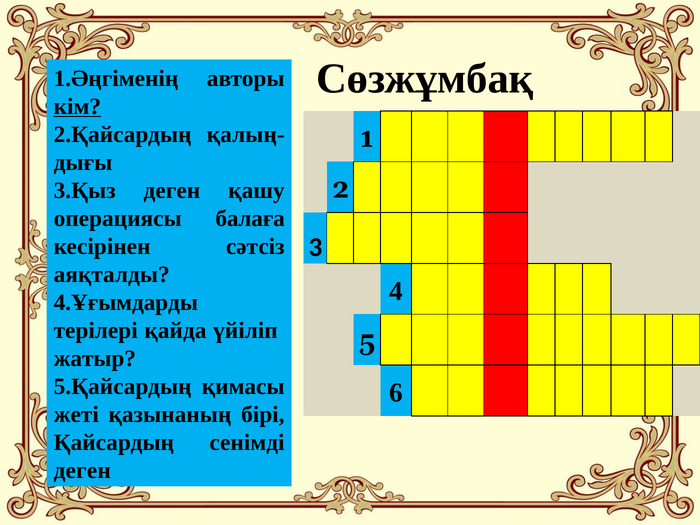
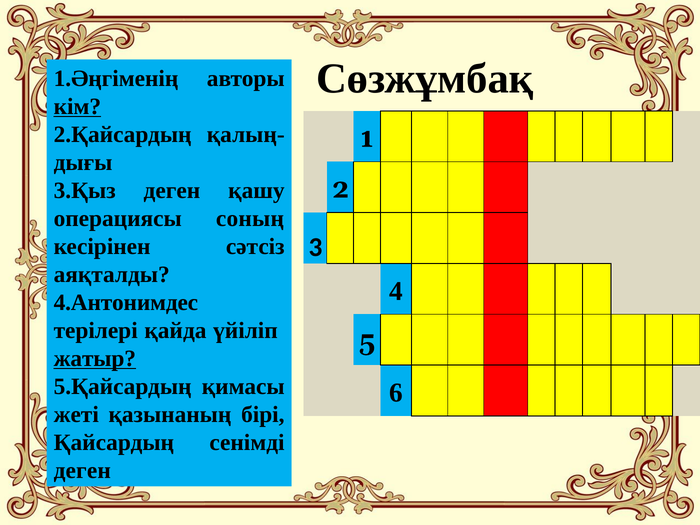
балаға: балаға -> соның
4.Ұғымдарды: 4.Ұғымдарды -> 4.Антонимдес
жатыр underline: none -> present
